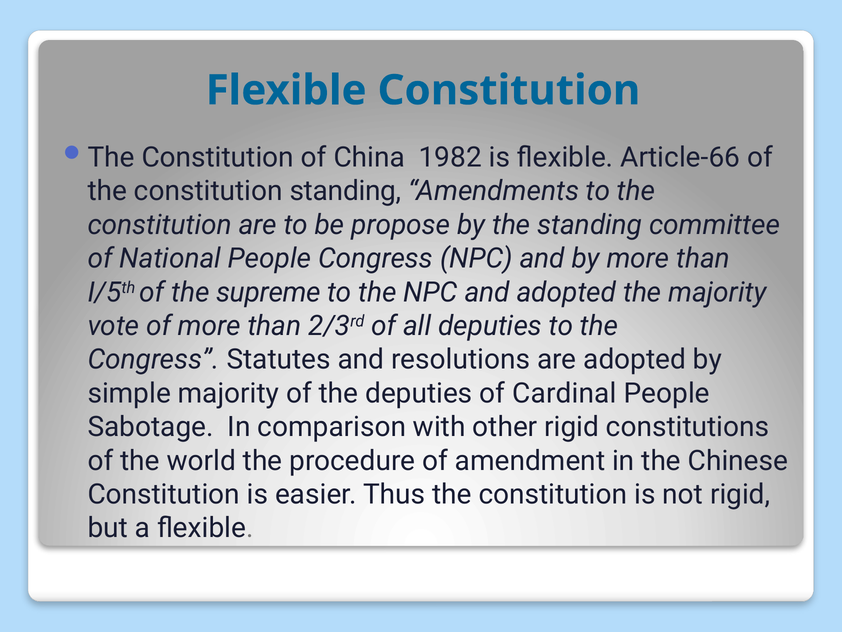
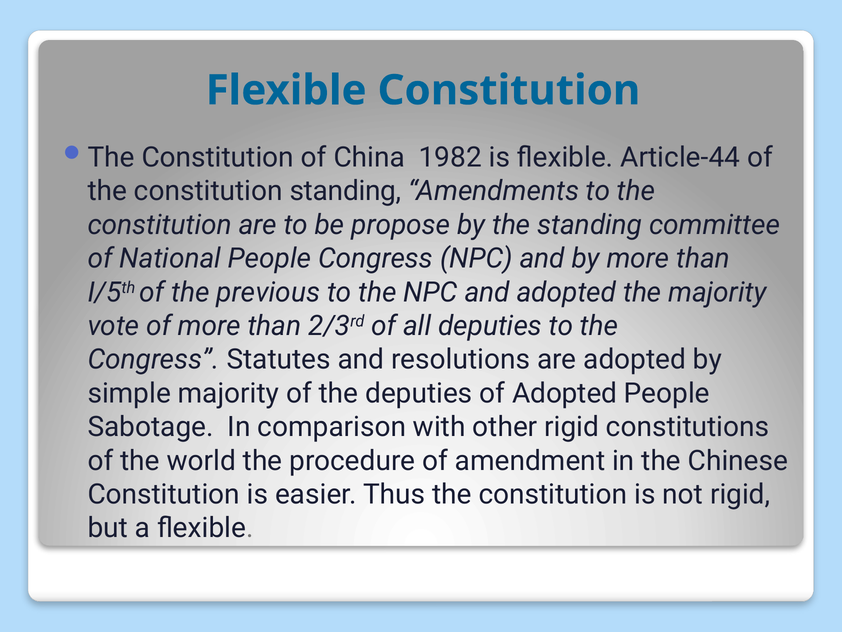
Article-66: Article-66 -> Article-44
supreme: supreme -> previous
of Cardinal: Cardinal -> Adopted
